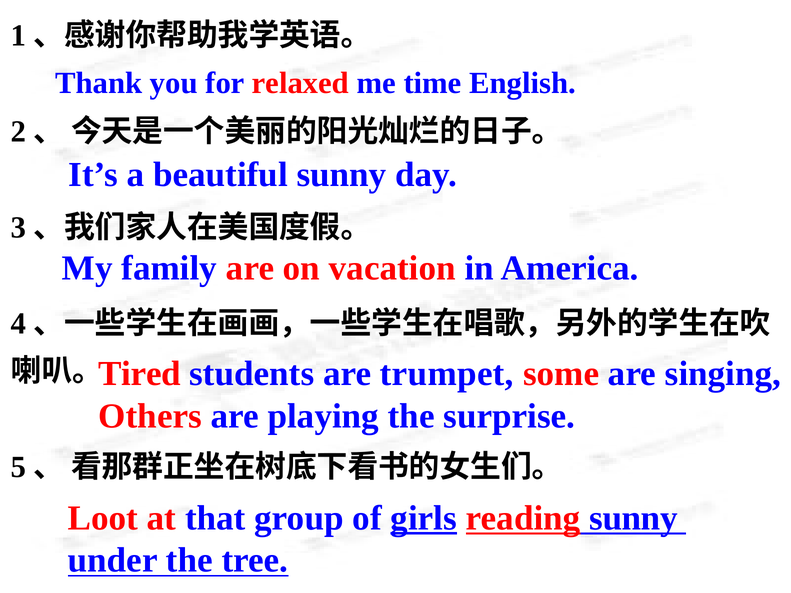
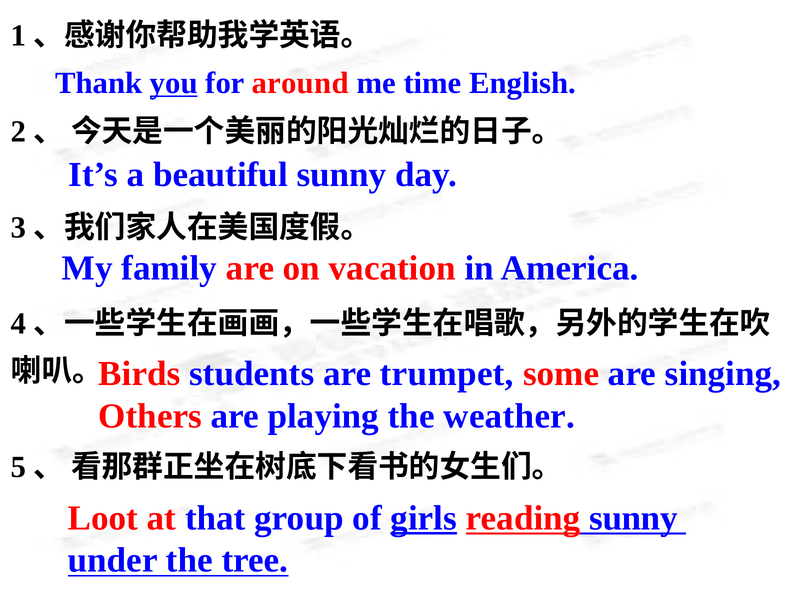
you underline: none -> present
relaxed: relaxed -> around
Tired: Tired -> Birds
surprise: surprise -> weather
